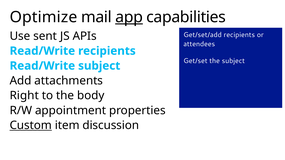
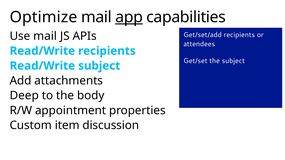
Use sent: sent -> mail
Right: Right -> Deep
Custom underline: present -> none
